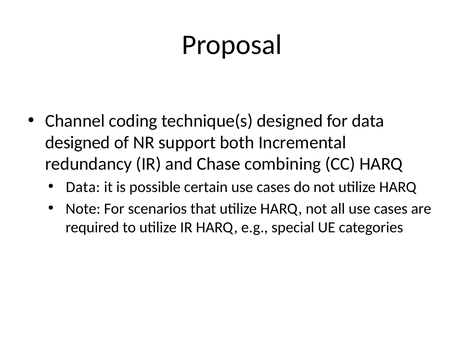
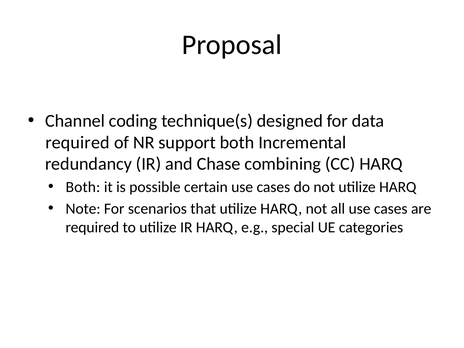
designed at (78, 142): designed -> required
Data at (83, 187): Data -> Both
